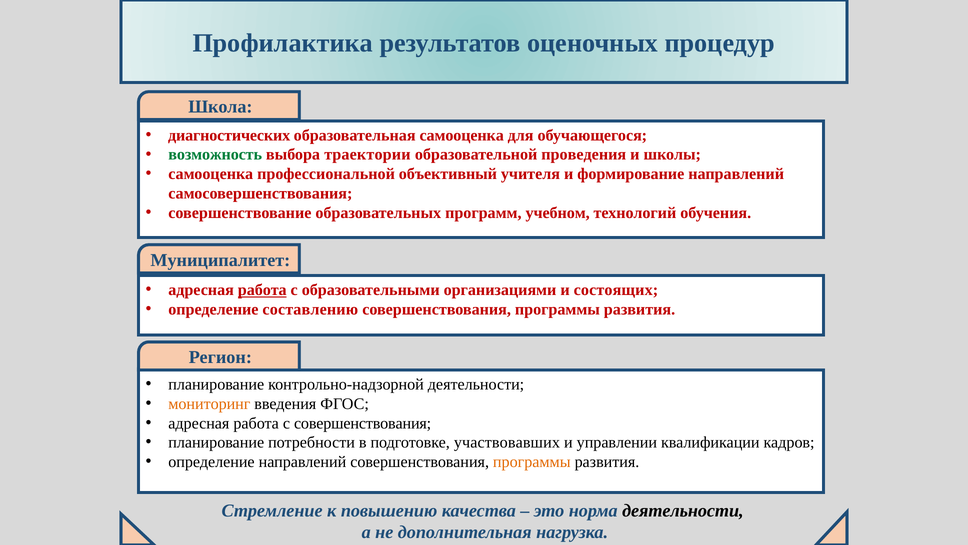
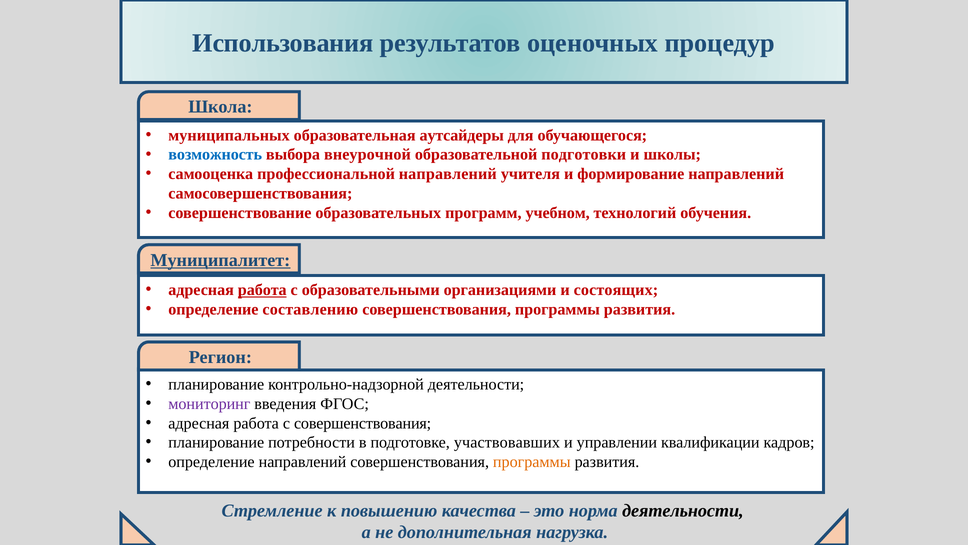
Профилактика: Профилактика -> Использования
диагностических: диагностических -> муниципальных
образовательная самооценка: самооценка -> аутсайдеры
возможность colour: green -> blue
траектории: траектории -> внеурочной
проведения: проведения -> подготовки
профессиональной объективный: объективный -> направлений
Муниципалитет underline: none -> present
мониторинг colour: orange -> purple
